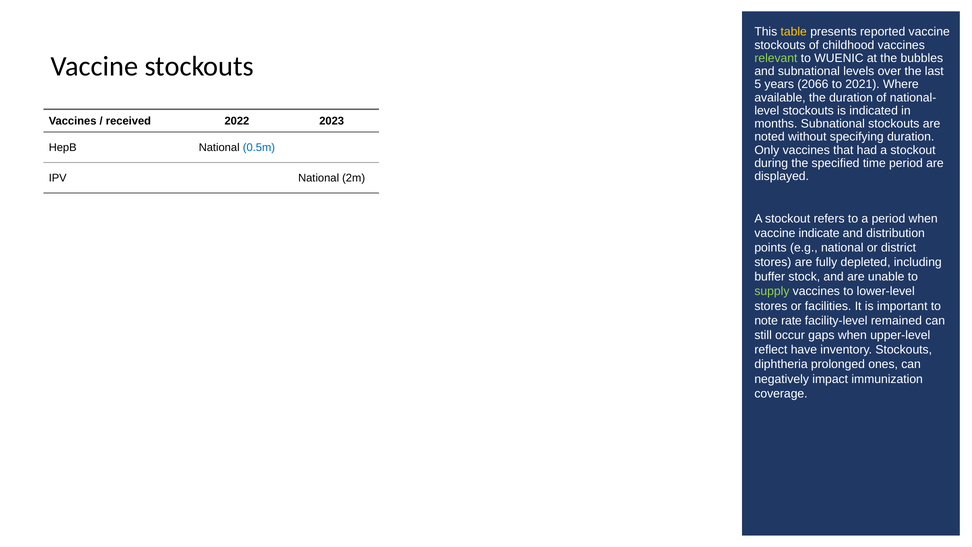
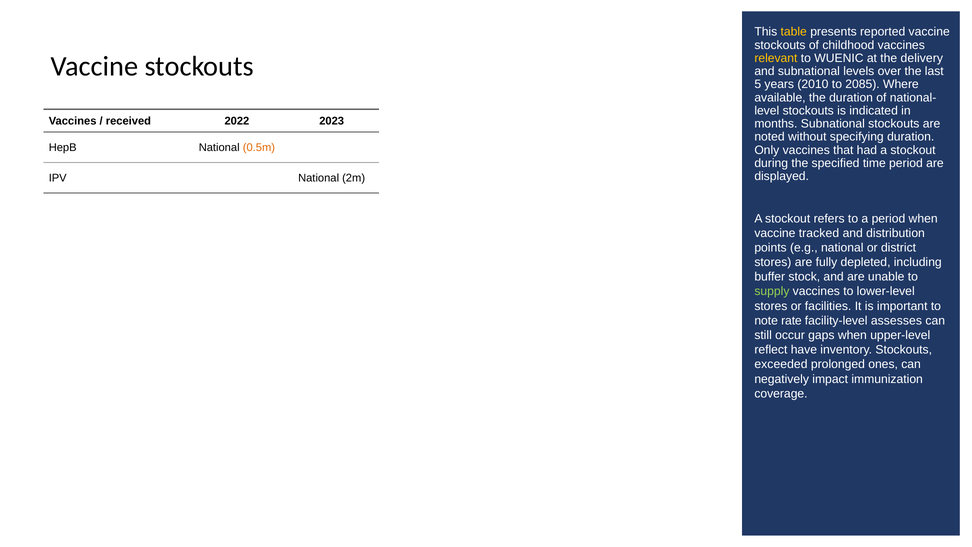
relevant colour: light green -> yellow
bubbles: bubbles -> delivery
2066: 2066 -> 2010
2021: 2021 -> 2085
0.5m colour: blue -> orange
indicate: indicate -> tracked
remained: remained -> assesses
diphtheria: diphtheria -> exceeded
